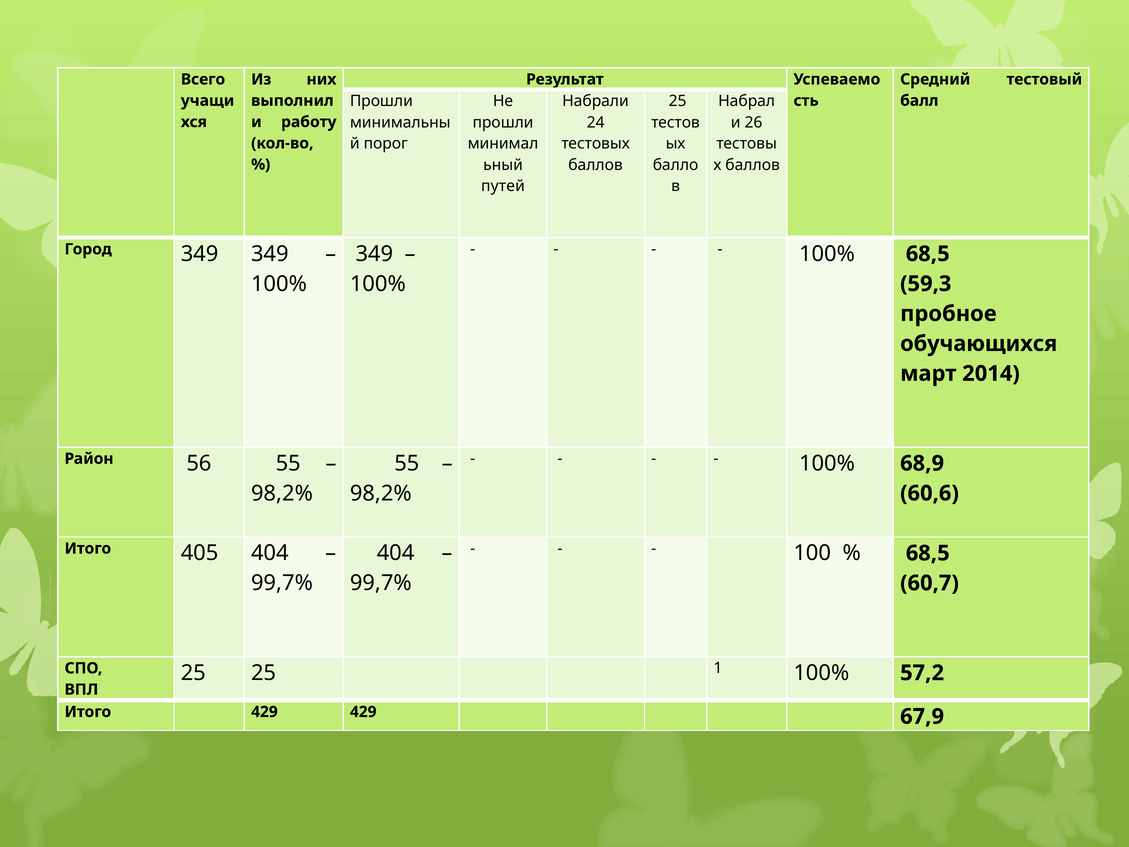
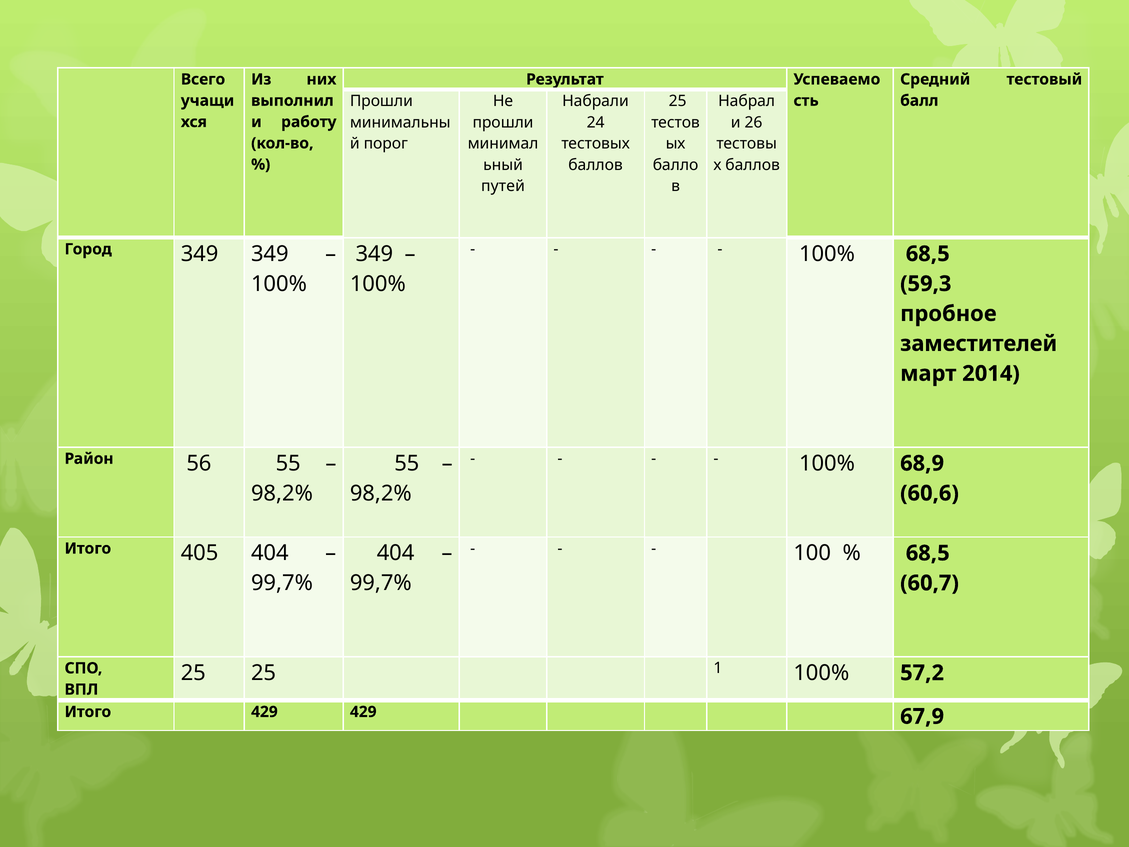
обучающихся: обучающихся -> заместителей
